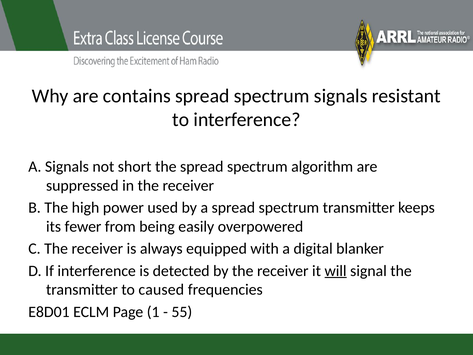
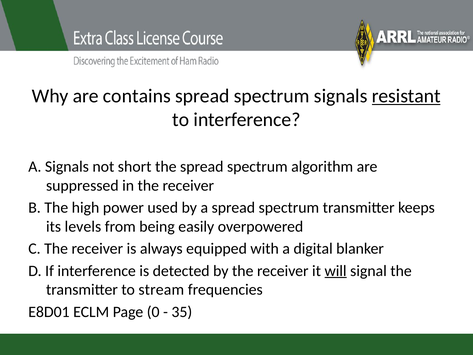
resistant underline: none -> present
fewer: fewer -> levels
caused: caused -> stream
1: 1 -> 0
55: 55 -> 35
